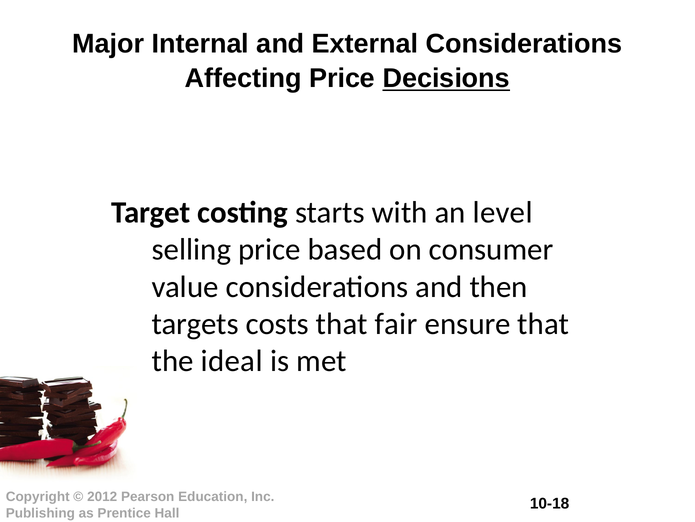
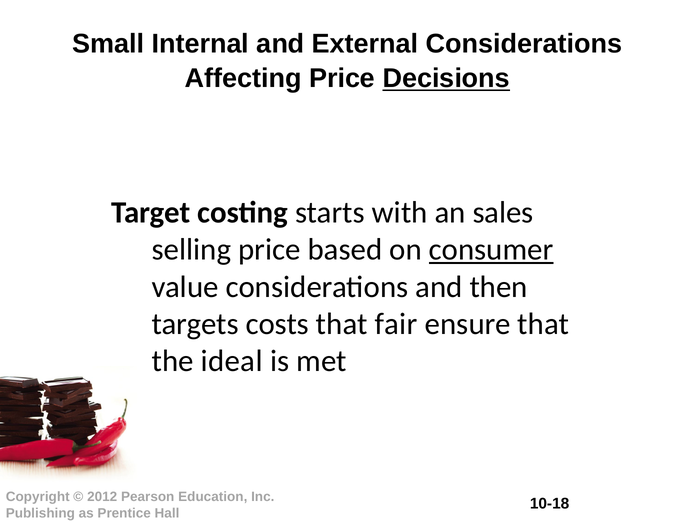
Major: Major -> Small
level: level -> sales
consumer underline: none -> present
